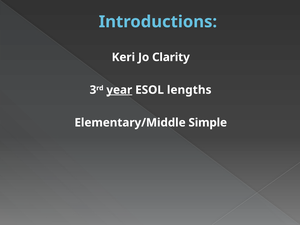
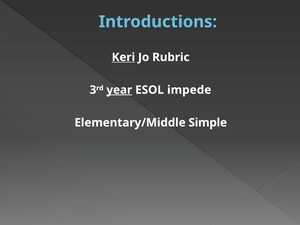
Keri underline: none -> present
Clarity: Clarity -> Rubric
lengths: lengths -> impede
